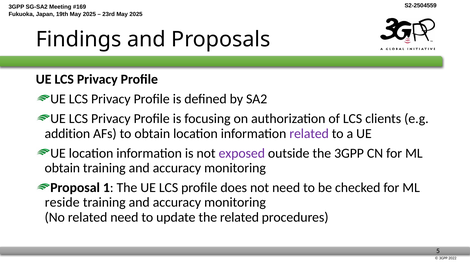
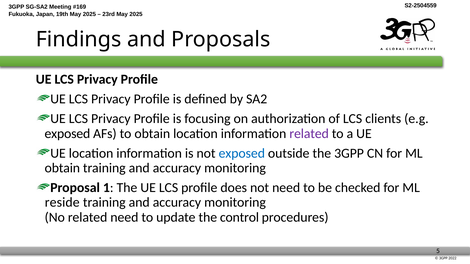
addition at (67, 134): addition -> exposed
exposed at (242, 153) colour: purple -> blue
the related: related -> control
